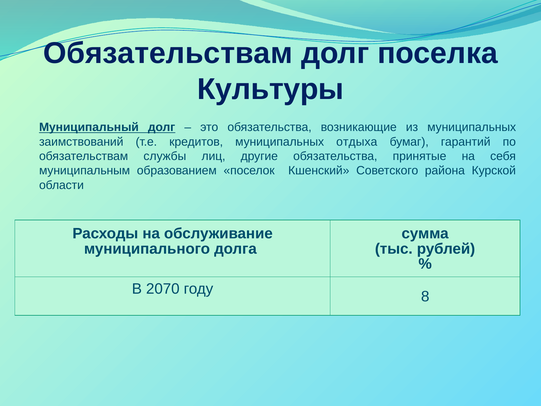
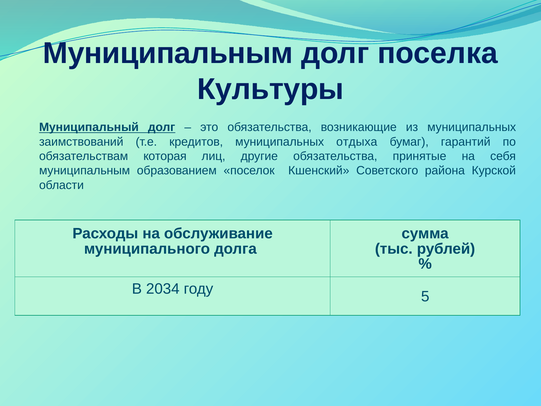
Обязательствам at (168, 53): Обязательствам -> Муниципальным
службы: службы -> которая
2070: 2070 -> 2034
8: 8 -> 5
